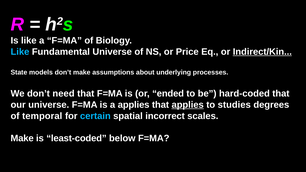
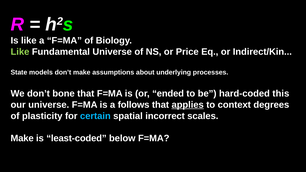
Like at (20, 52) colour: light blue -> light green
Indirect/Kin underline: present -> none
need: need -> bone
hard-coded that: that -> this
a applies: applies -> follows
studies: studies -> context
temporal: temporal -> plasticity
